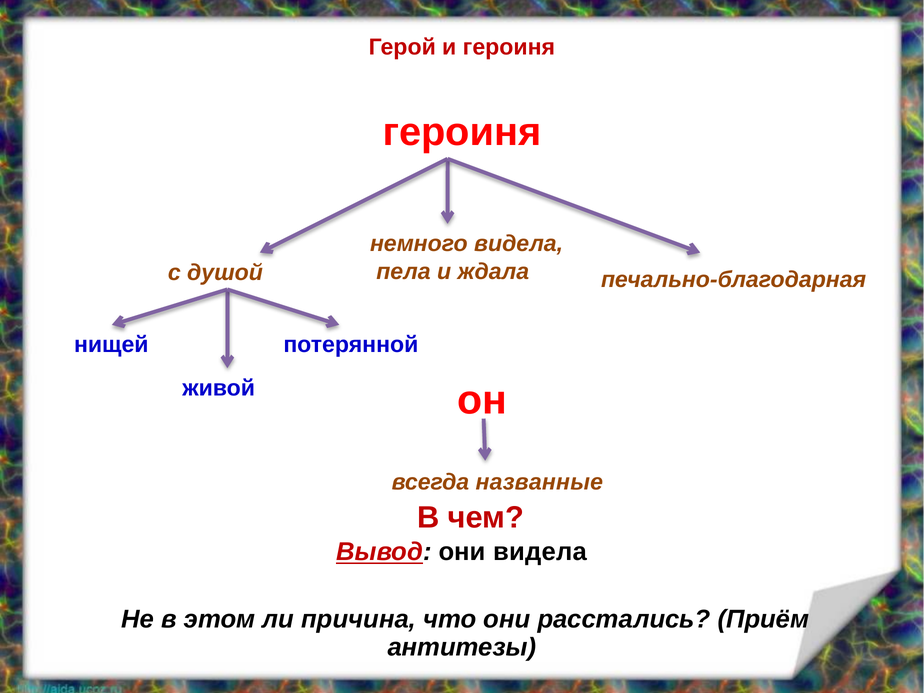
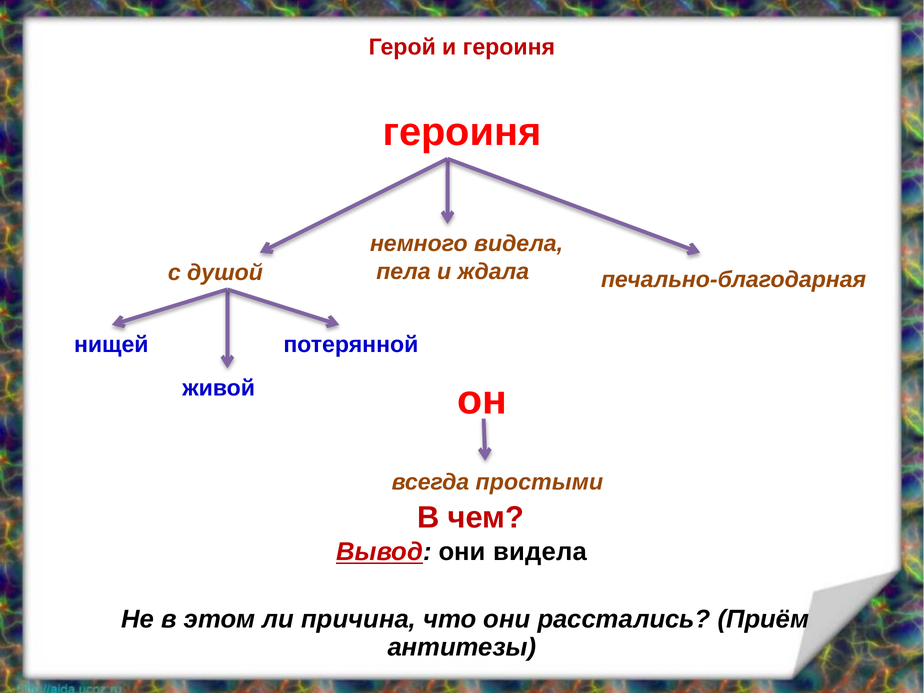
названные: названные -> простыми
